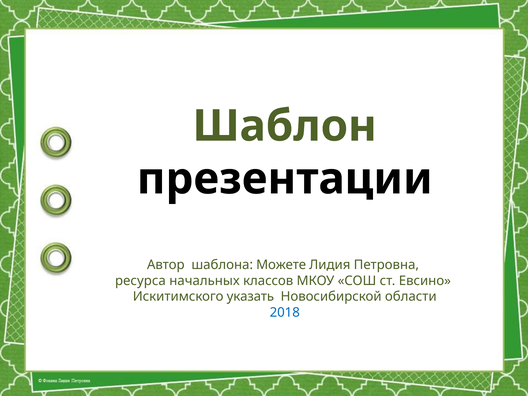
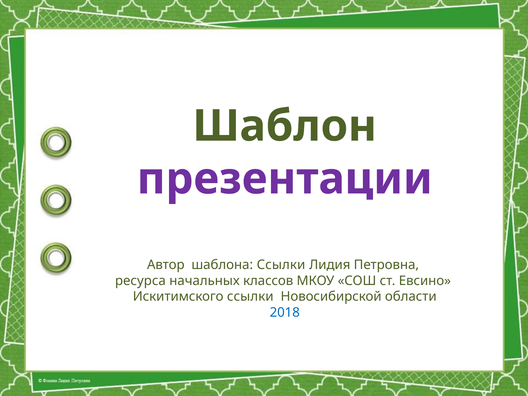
презентации colour: black -> purple
шаблона Можете: Можете -> Ссылки
Искитимского указать: указать -> ссылки
